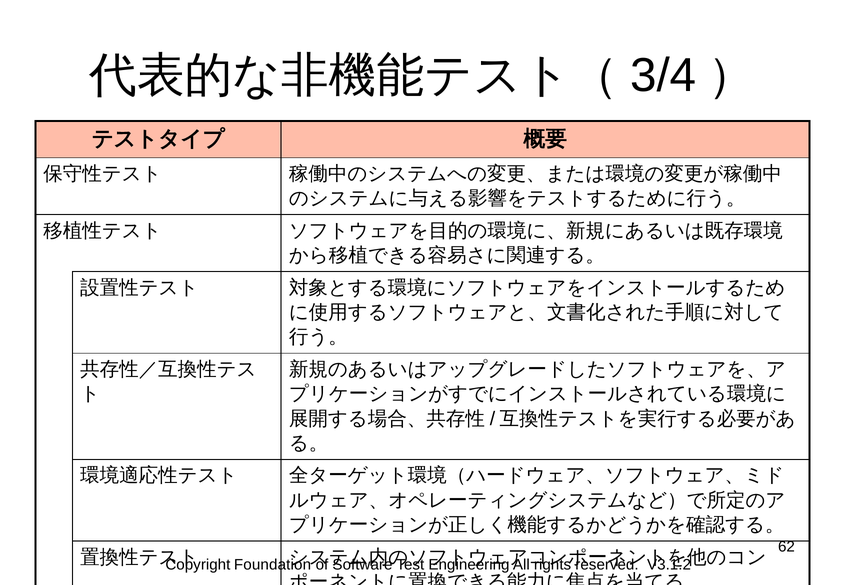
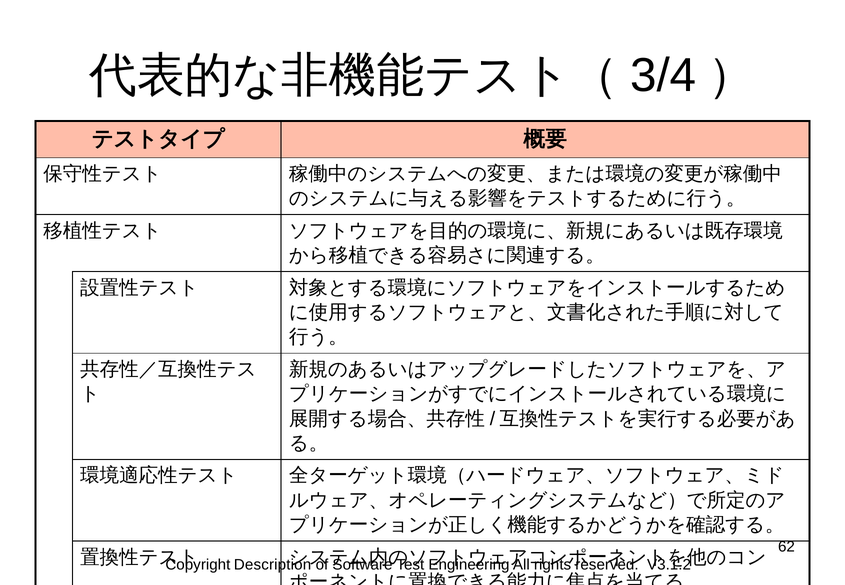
Foundation: Foundation -> Description
